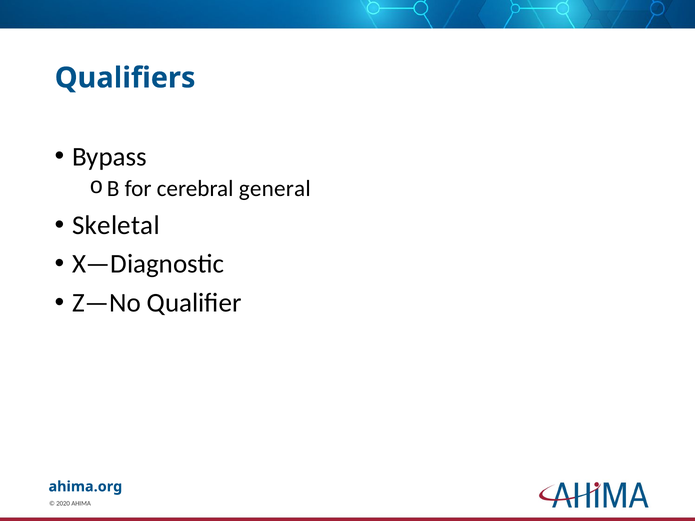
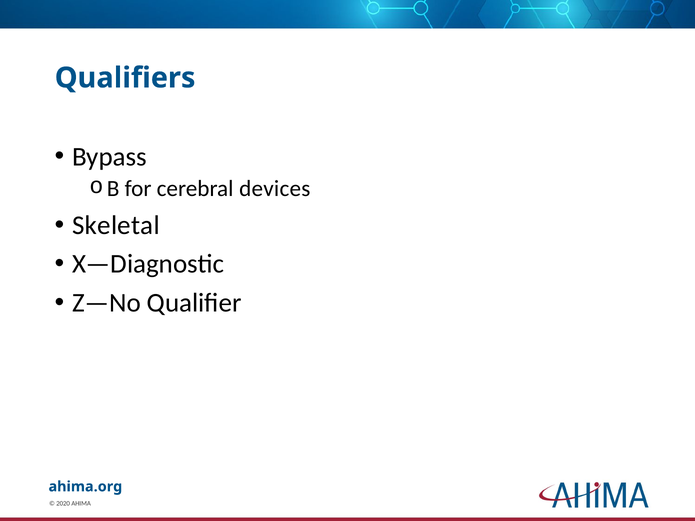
general: general -> devices
